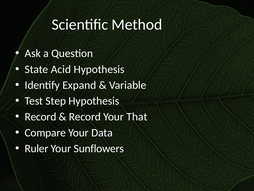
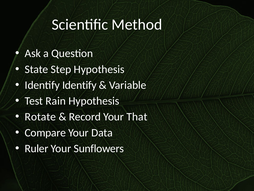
Acid: Acid -> Step
Identify Expand: Expand -> Identify
Step: Step -> Rain
Record at (40, 117): Record -> Rotate
